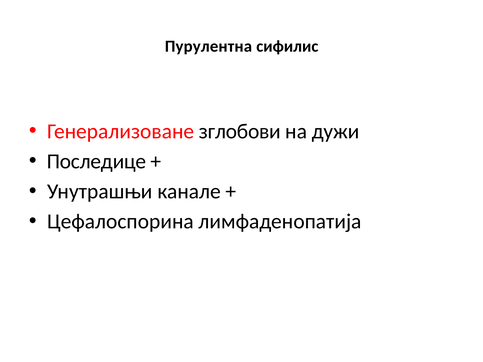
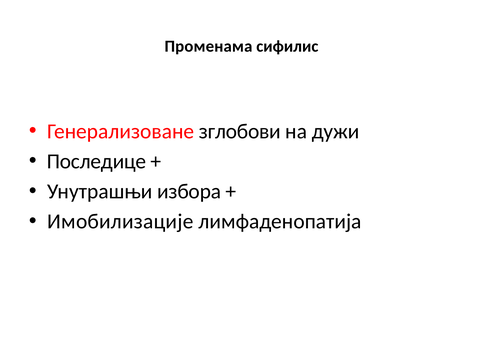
Пурулентна: Пурулентна -> Променама
канале: канале -> избора
Цефалоспорина: Цефалоспорина -> Имобилизације
